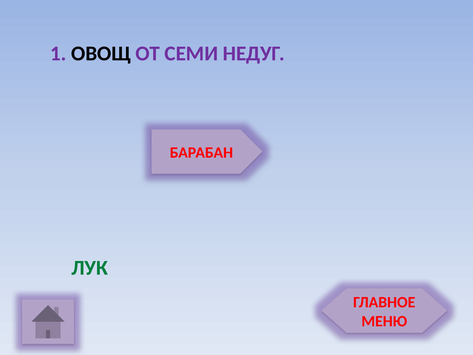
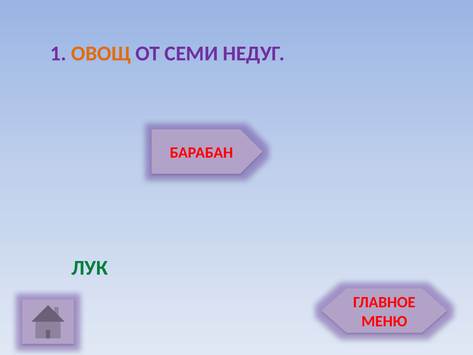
ОВОЩ colour: black -> orange
